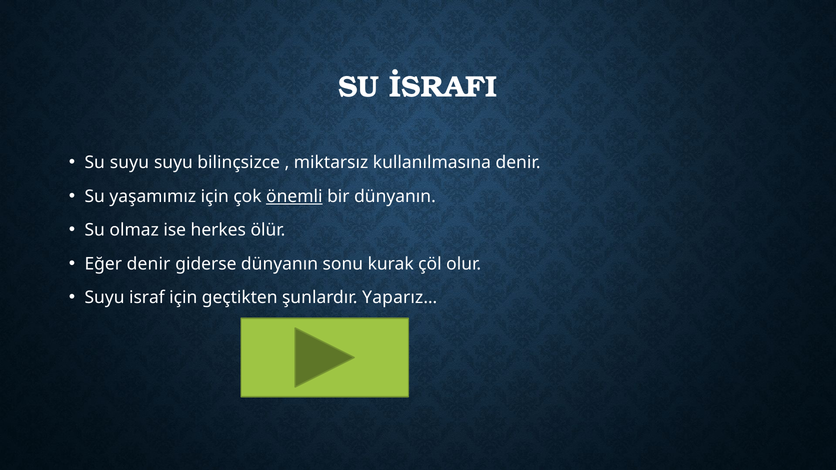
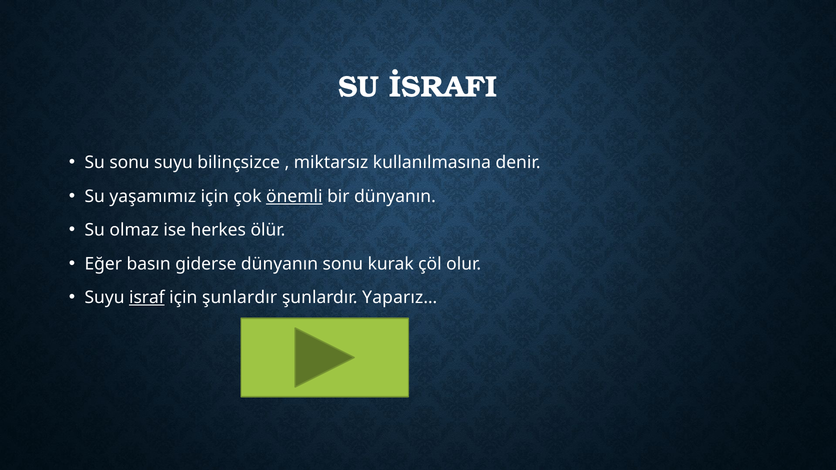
Su suyu: suyu -> sonu
Eğer denir: denir -> basın
israf underline: none -> present
için geçtikten: geçtikten -> şunlardır
